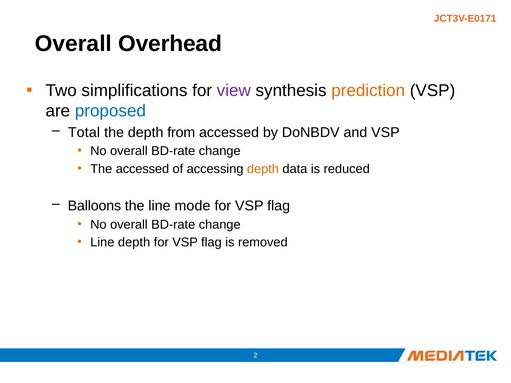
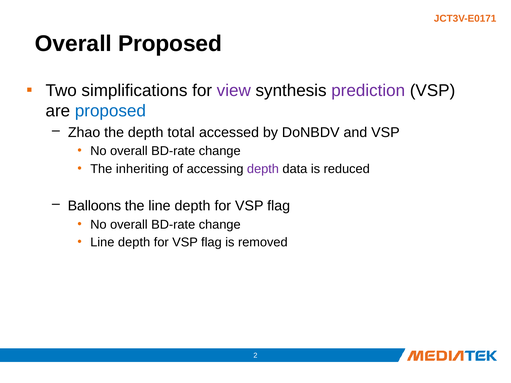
Overall Overhead: Overhead -> Proposed
prediction colour: orange -> purple
Total: Total -> Zhao
from: from -> total
The accessed: accessed -> inheriting
depth at (263, 169) colour: orange -> purple
the line mode: mode -> depth
